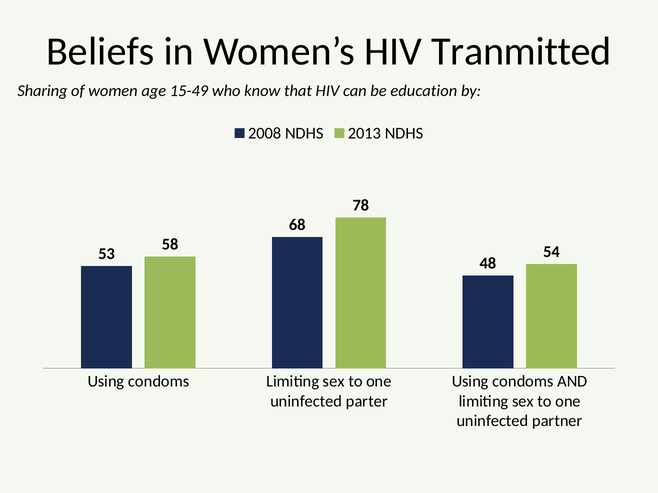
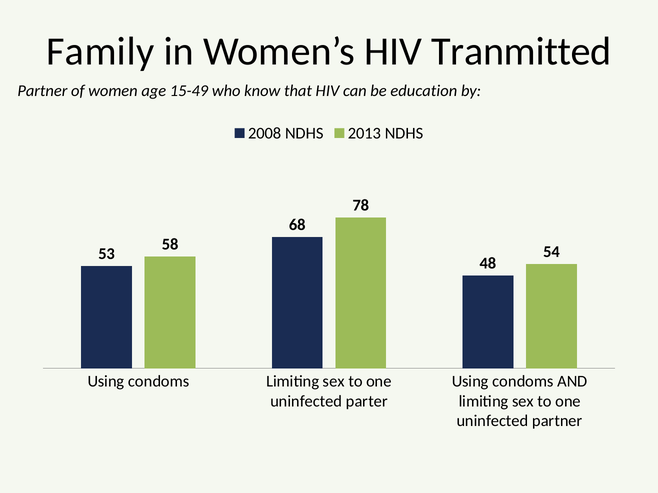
Beliefs: Beliefs -> Family
Sharing at (42, 91): Sharing -> Partner
